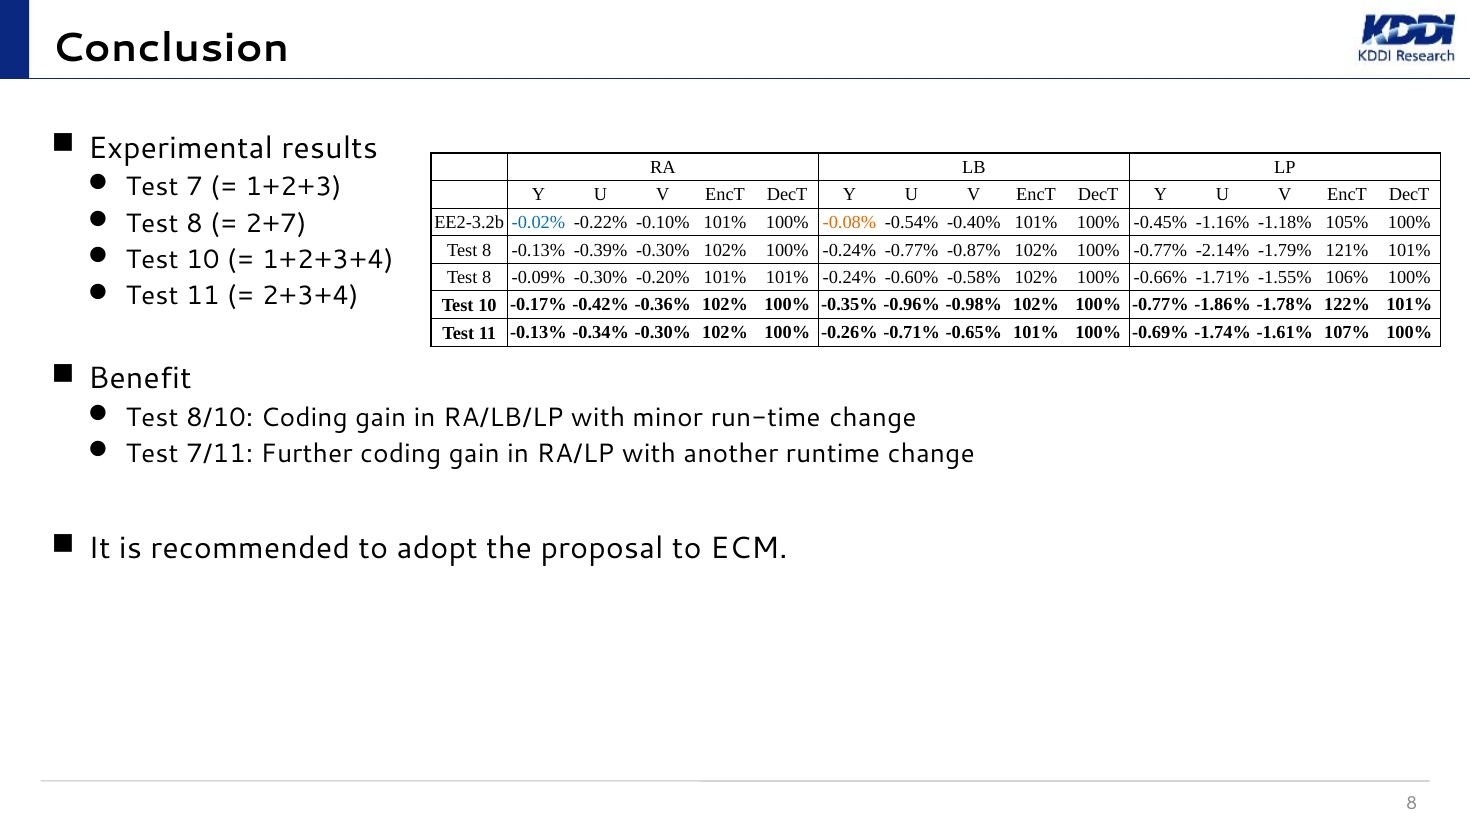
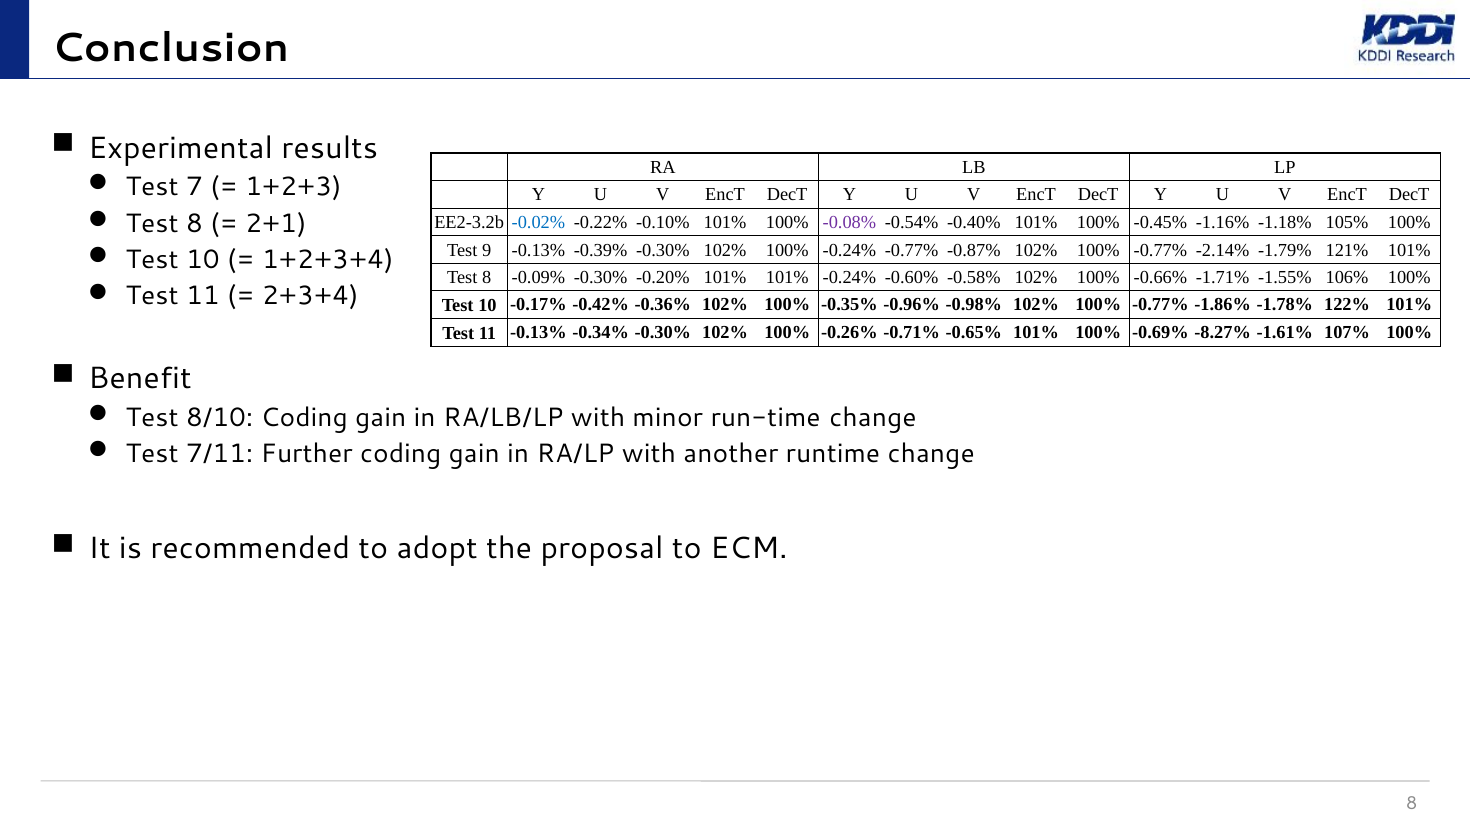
2+7: 2+7 -> 2+1
-0.08% colour: orange -> purple
8 at (487, 250): 8 -> 9
-1.74%: -1.74% -> -8.27%
